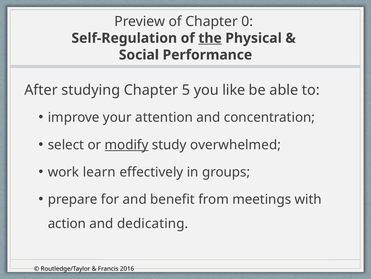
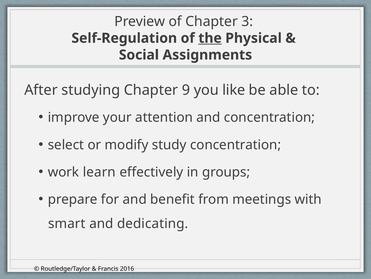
0: 0 -> 3
Performance: Performance -> Assignments
5: 5 -> 9
modify underline: present -> none
study overwhelmed: overwhelmed -> concentration
action: action -> smart
